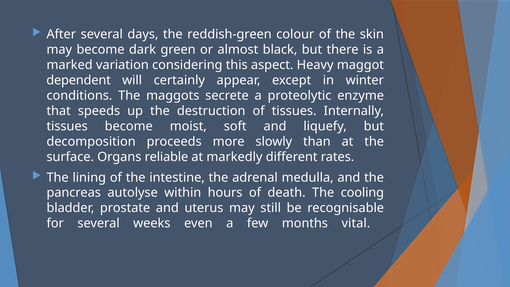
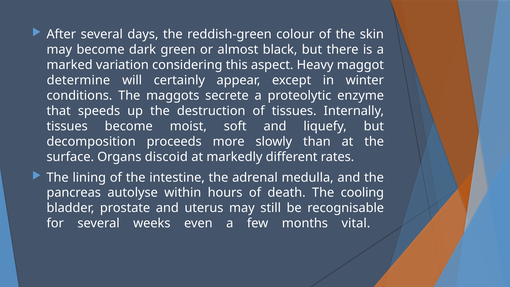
dependent: dependent -> determine
reliable: reliable -> discoid
